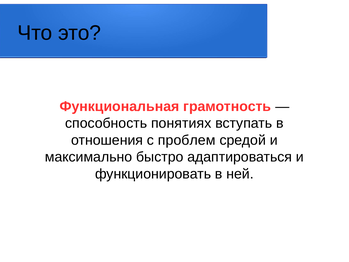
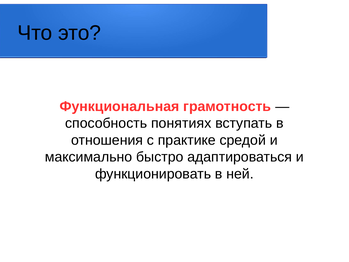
проблем: проблем -> практике
